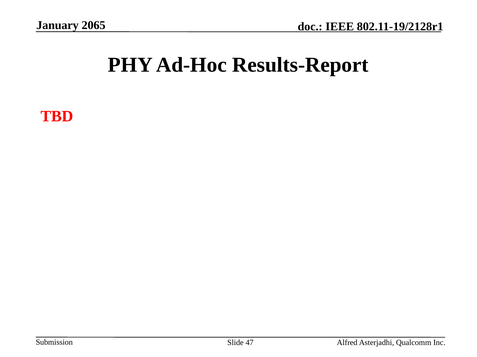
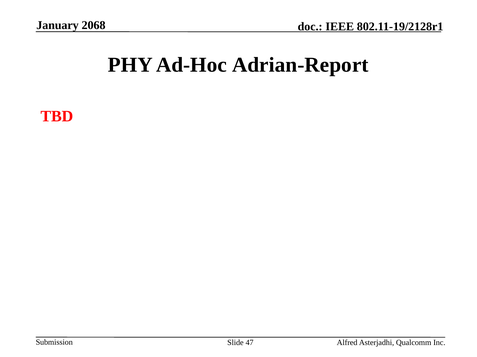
2065: 2065 -> 2068
Results-Report: Results-Report -> Adrian-Report
